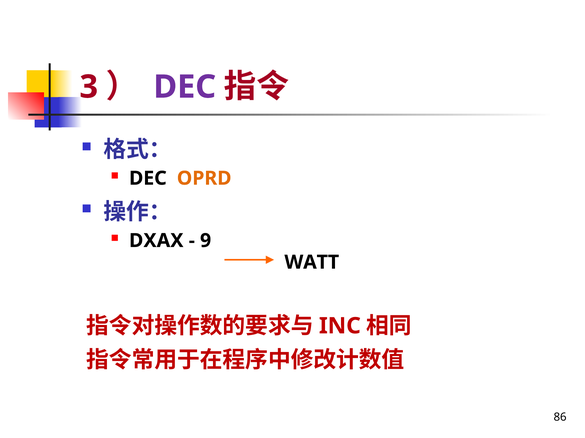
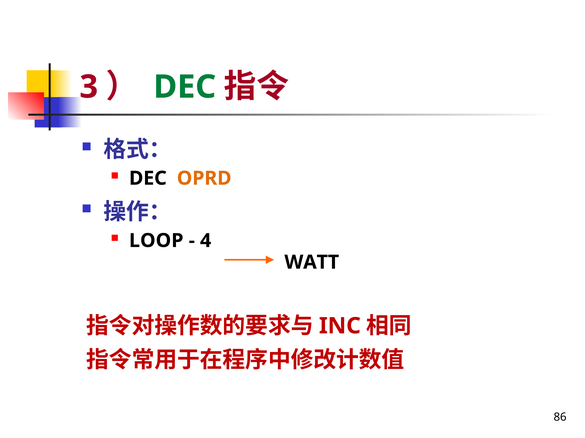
DEC at (185, 87) colour: purple -> green
DXAX: DXAX -> LOOP
9: 9 -> 4
